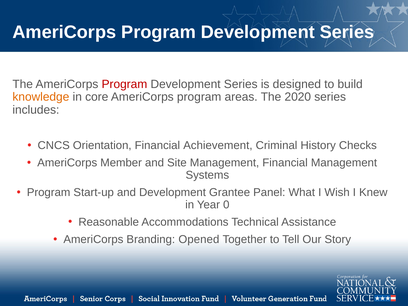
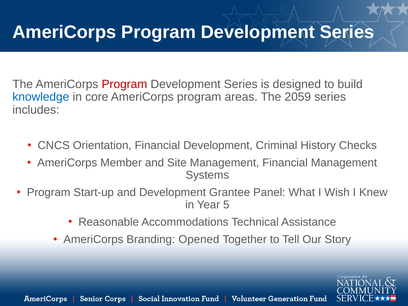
knowledge colour: orange -> blue
2020: 2020 -> 2059
Financial Achievement: Achievement -> Development
0: 0 -> 5
